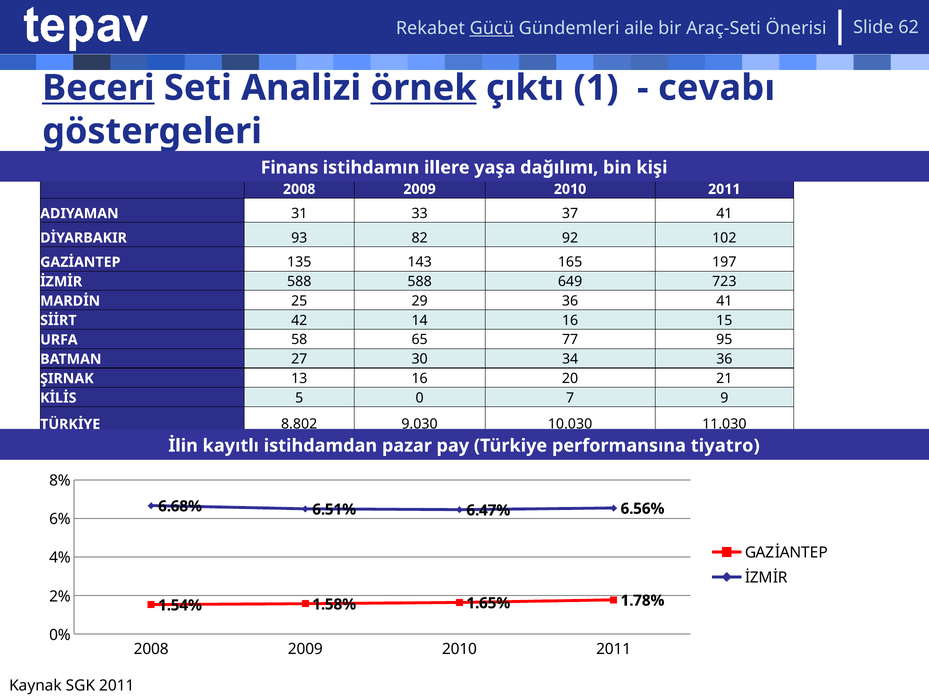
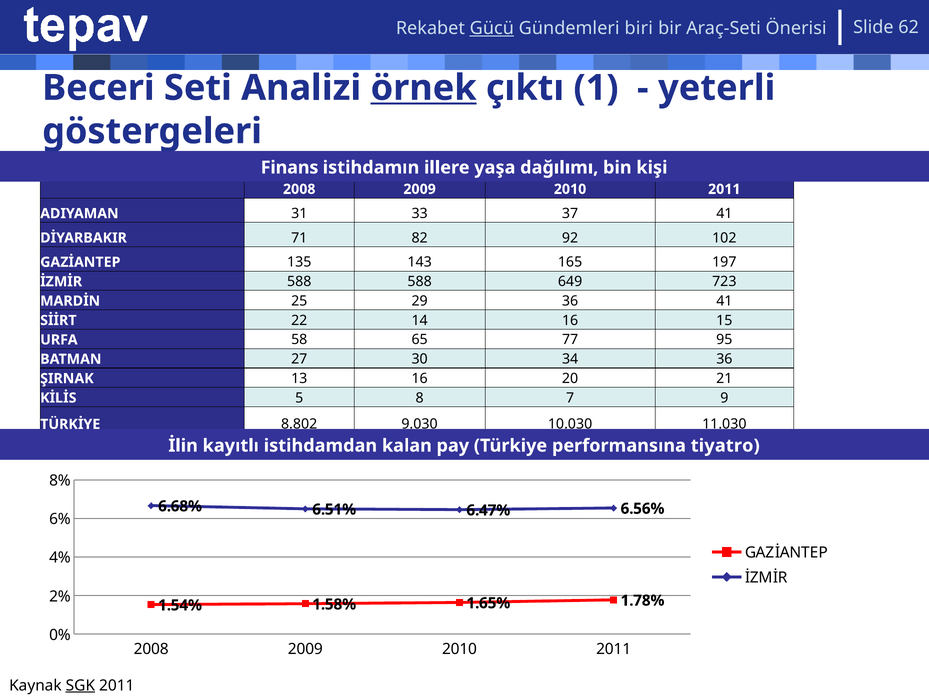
aile: aile -> biri
Beceri underline: present -> none
cevabı: cevabı -> yeterli
93: 93 -> 71
42: 42 -> 22
0: 0 -> 8
pazar: pazar -> kalan
SGK underline: none -> present
